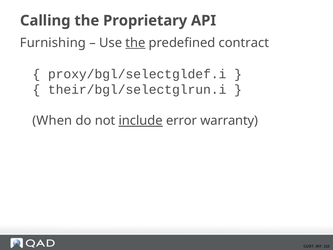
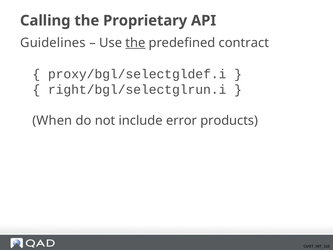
Furnishing: Furnishing -> Guidelines
their/bgl/selectglrun.i: their/bgl/selectglrun.i -> right/bgl/selectglrun.i
include underline: present -> none
warranty: warranty -> products
